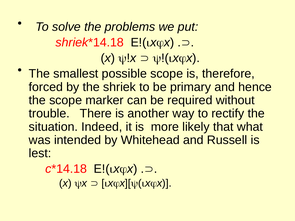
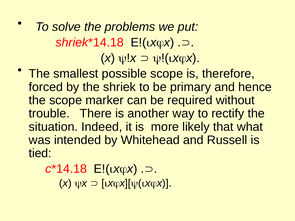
lest: lest -> tied
